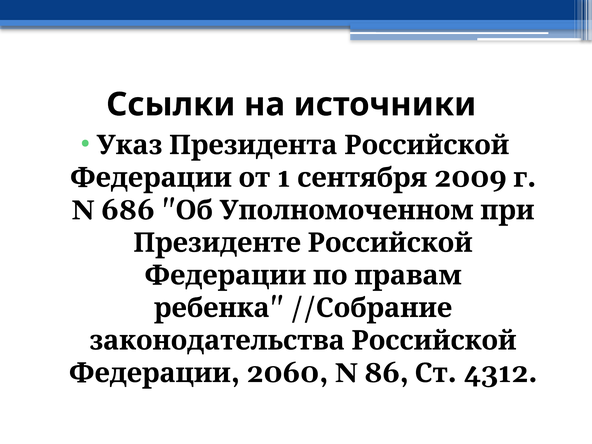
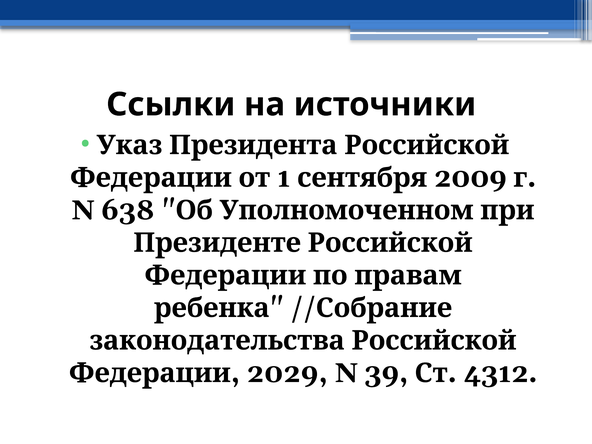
686: 686 -> 638
2060: 2060 -> 2029
86: 86 -> 39
